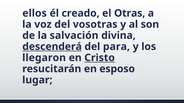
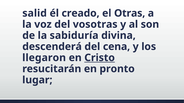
ellos: ellos -> salid
salvación: salvación -> sabiduría
descenderá underline: present -> none
para: para -> cena
esposo: esposo -> pronto
